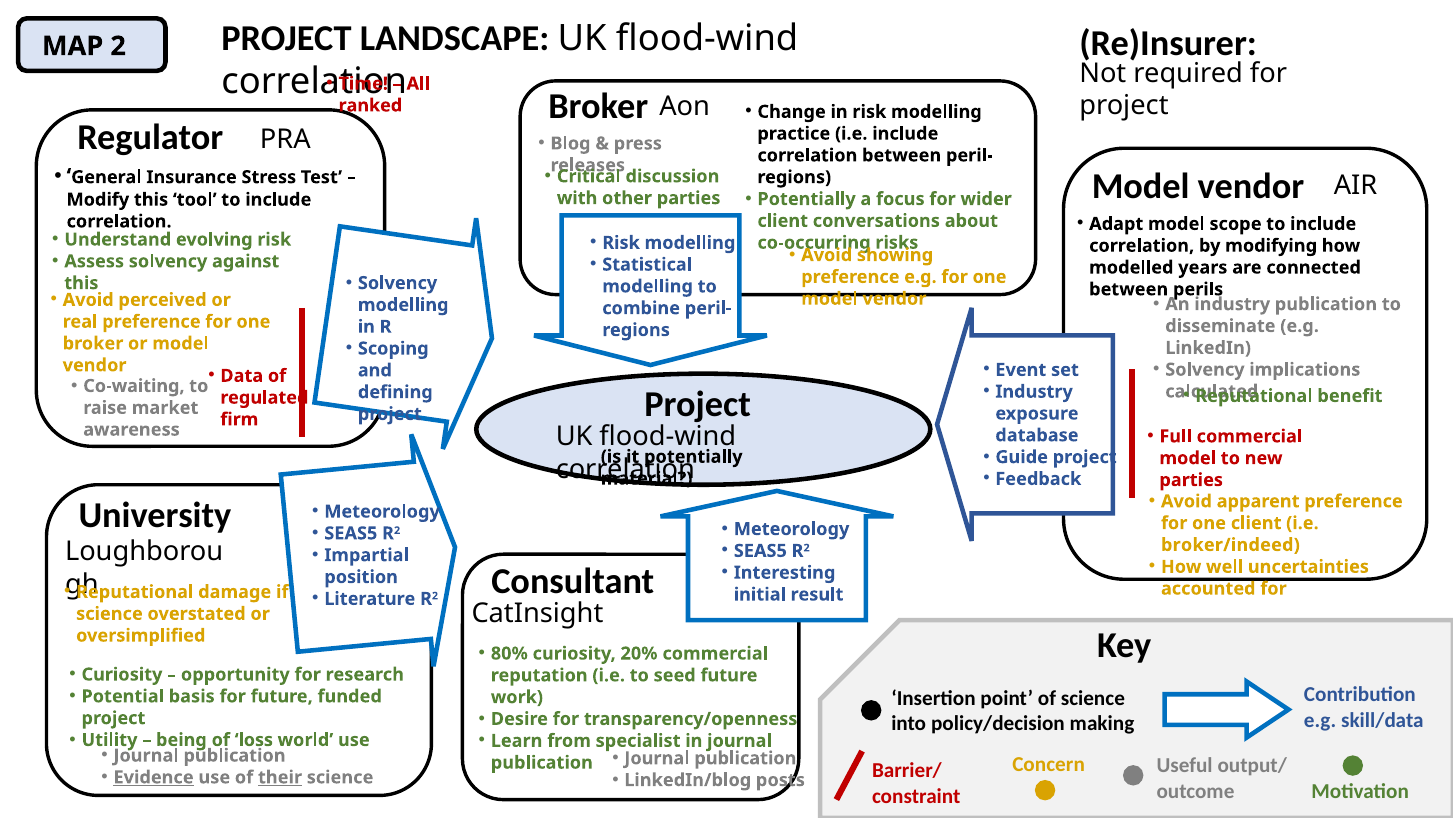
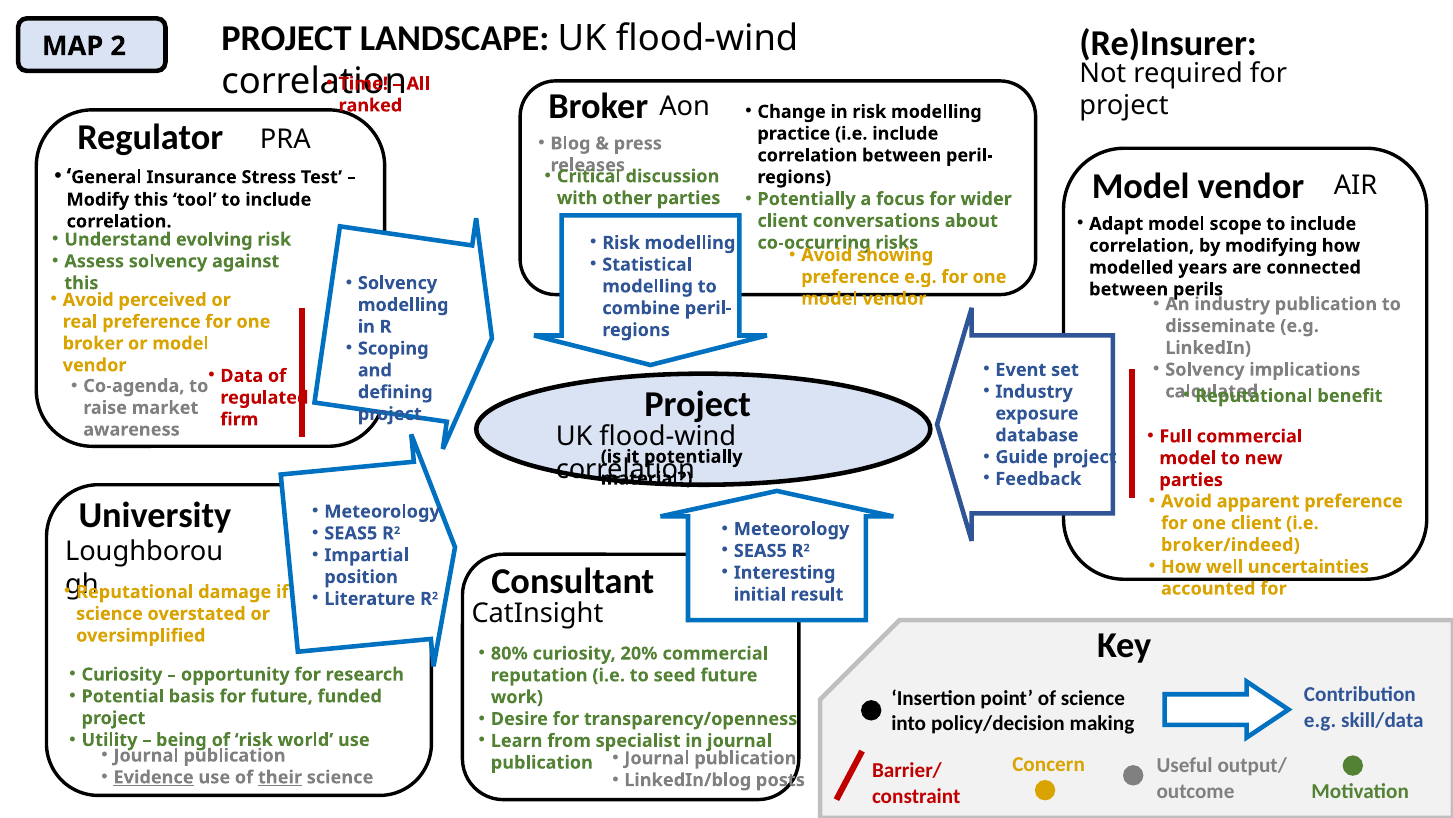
Co-waiting: Co-waiting -> Co-agenda
of loss: loss -> risk
